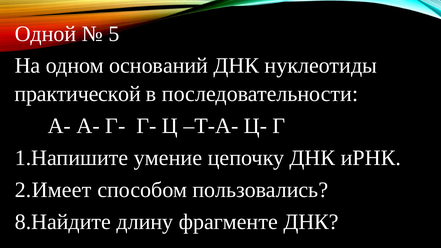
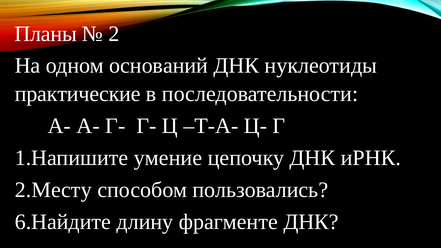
Одной: Одной -> Планы
5: 5 -> 2
практической: практической -> практические
2.Имеет: 2.Имеет -> 2.Месту
8.Найдите: 8.Найдите -> 6.Найдите
